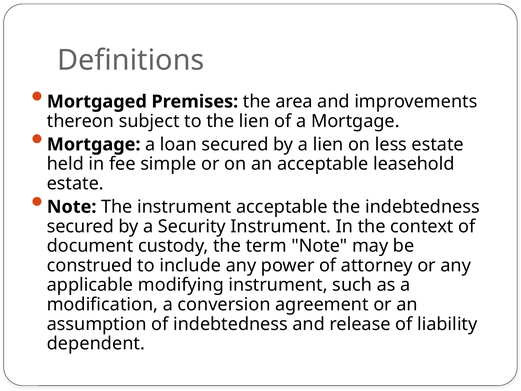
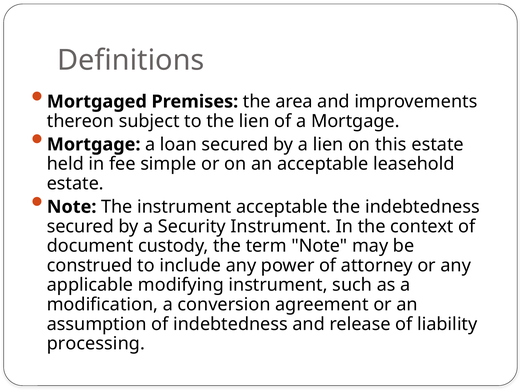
less: less -> this
dependent: dependent -> processing
